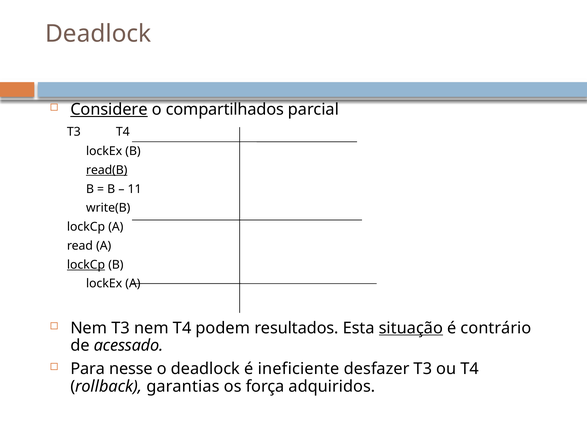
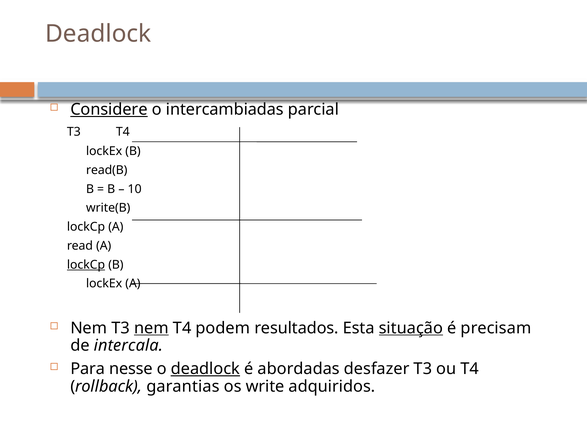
compartilhados: compartilhados -> intercambiadas
read(B underline: present -> none
11: 11 -> 10
nem at (151, 328) underline: none -> present
contrário: contrário -> precisam
acessado: acessado -> intercala
deadlock at (205, 369) underline: none -> present
ineficiente: ineficiente -> abordadas
força: força -> write
